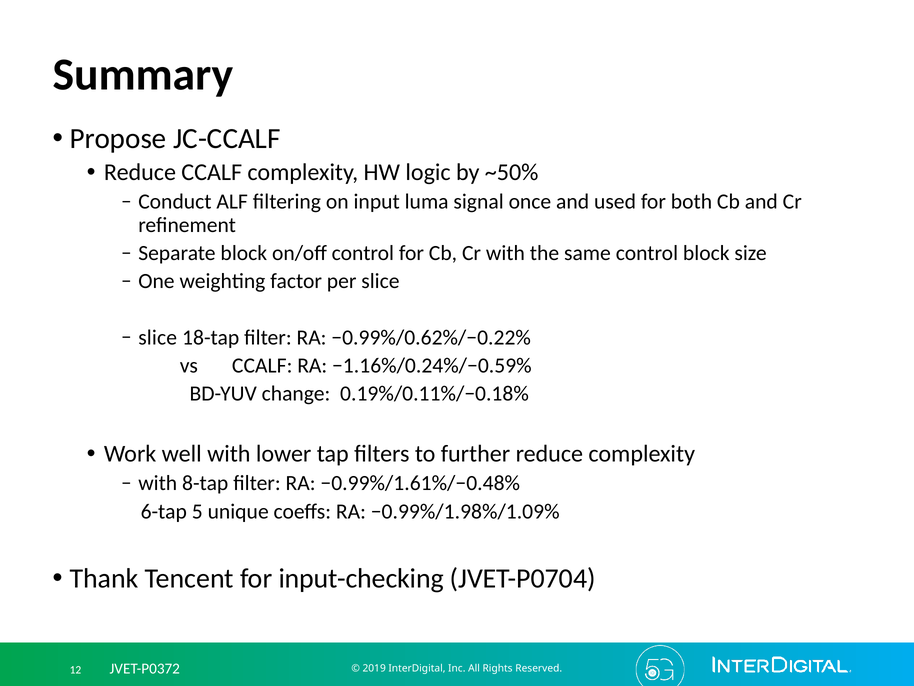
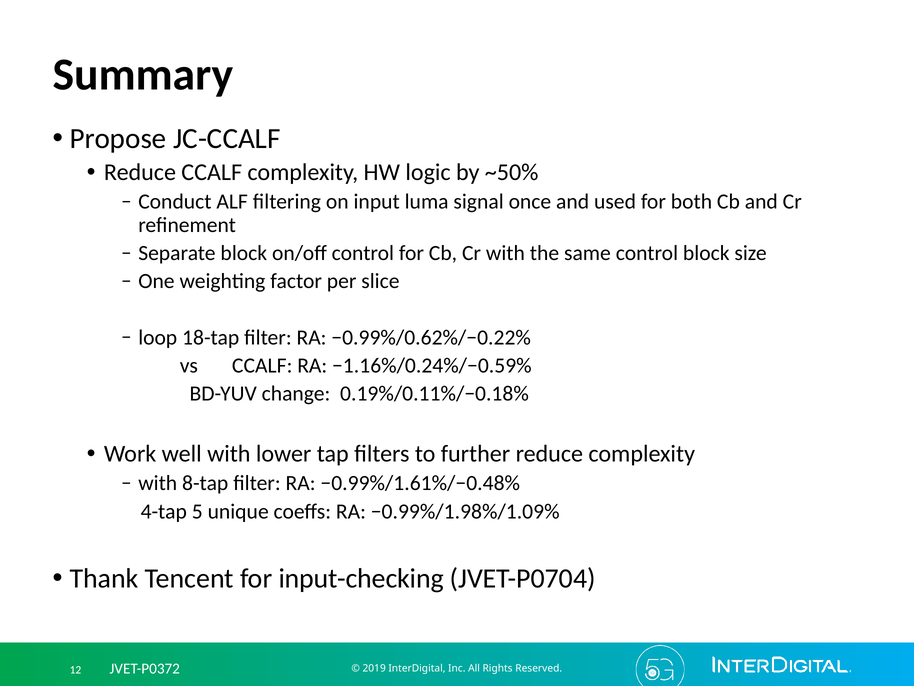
slice at (158, 337): slice -> loop
6-tap: 6-tap -> 4-tap
